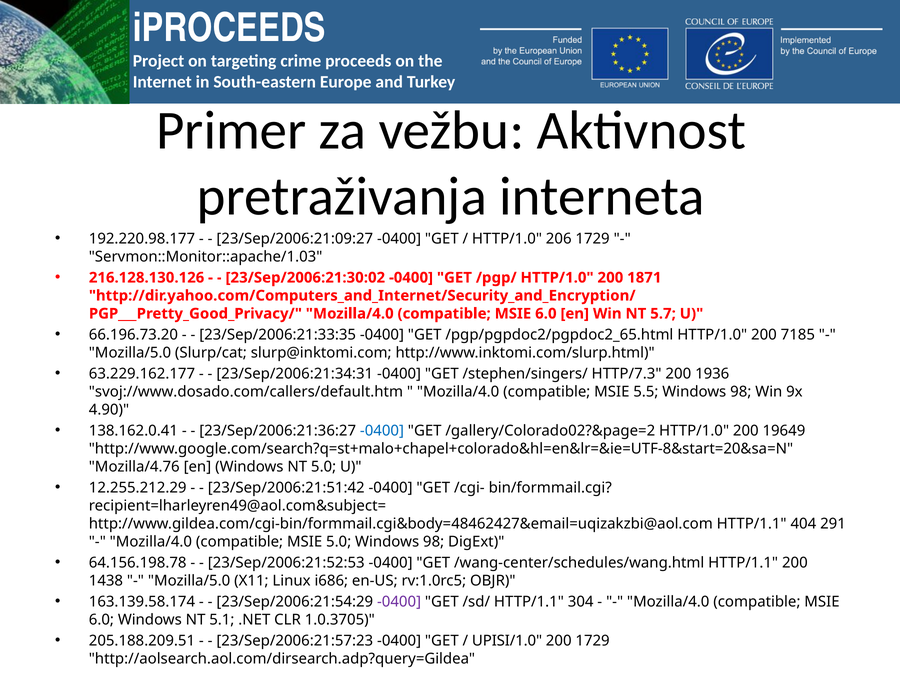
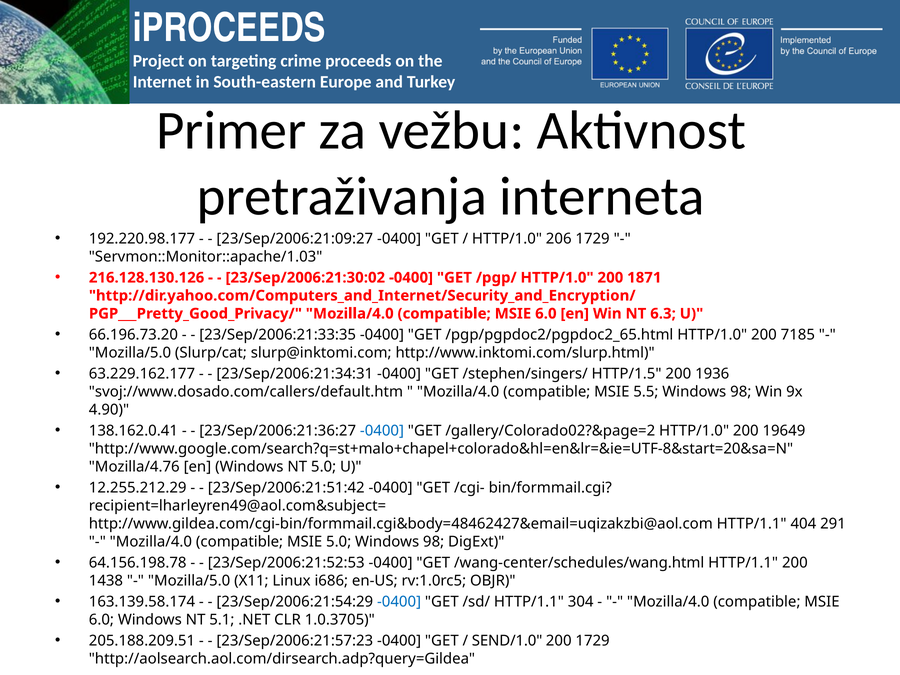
5.7: 5.7 -> 6.3
HTTP/7.3: HTTP/7.3 -> HTTP/1.5
-0400 at (399, 602) colour: purple -> blue
UPISI/1.0: UPISI/1.0 -> SEND/1.0
